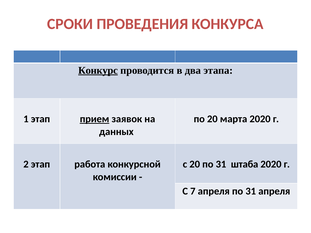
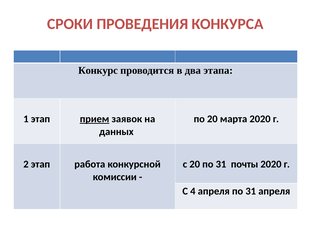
Конкурс underline: present -> none
штаба: штаба -> почты
7: 7 -> 4
